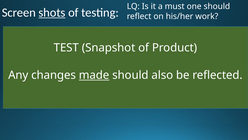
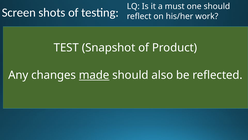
shots underline: present -> none
